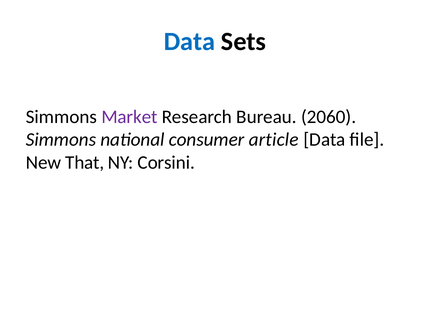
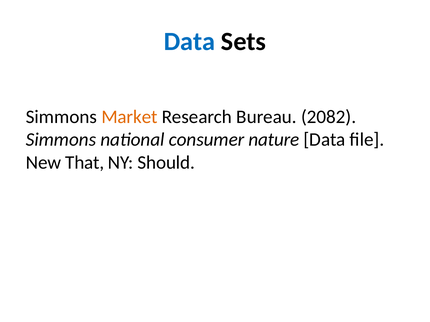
Market colour: purple -> orange
2060: 2060 -> 2082
article: article -> nature
Corsini: Corsini -> Should
